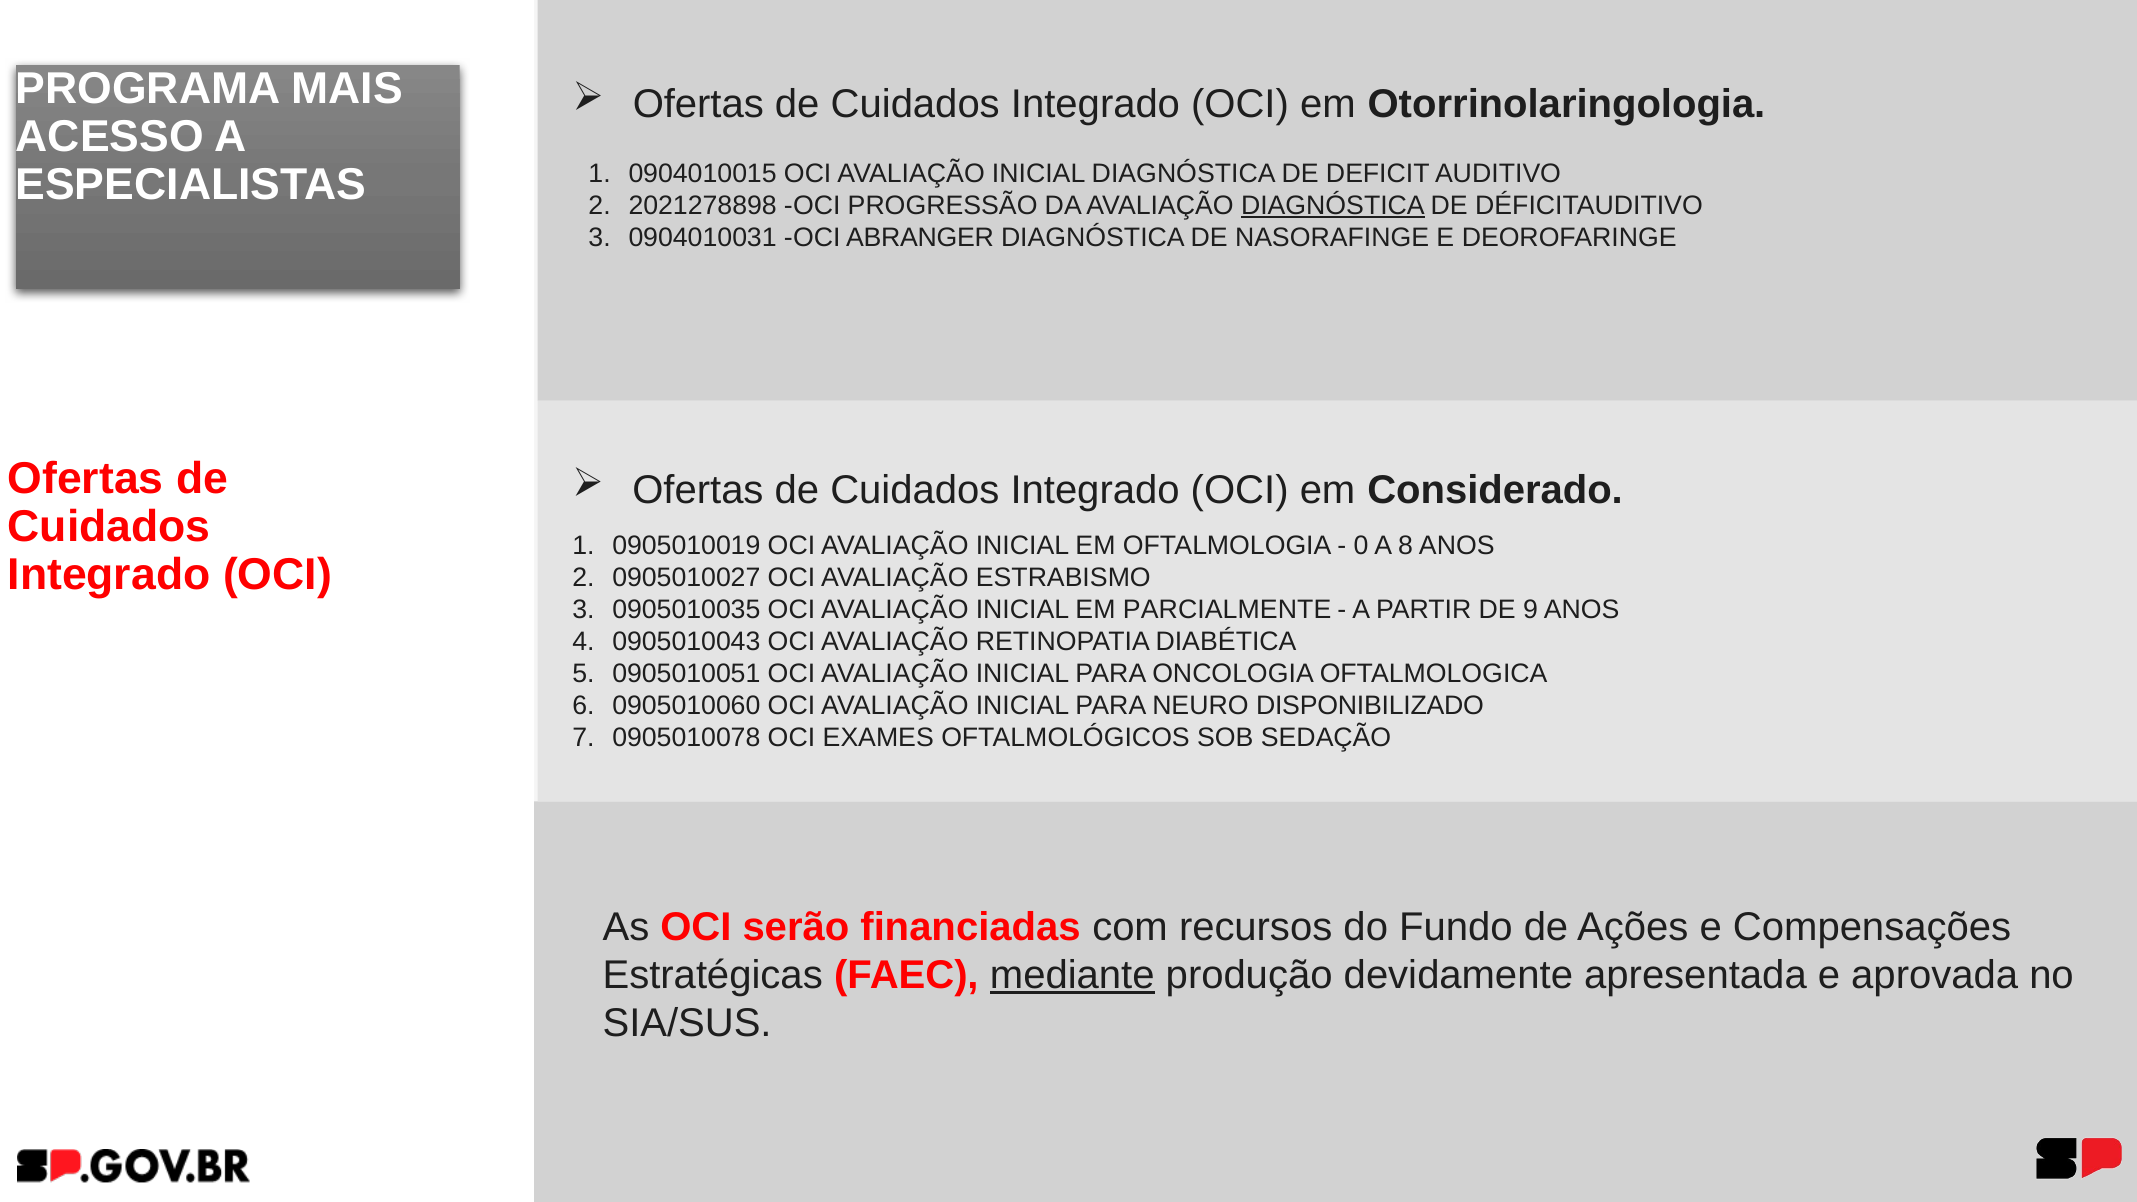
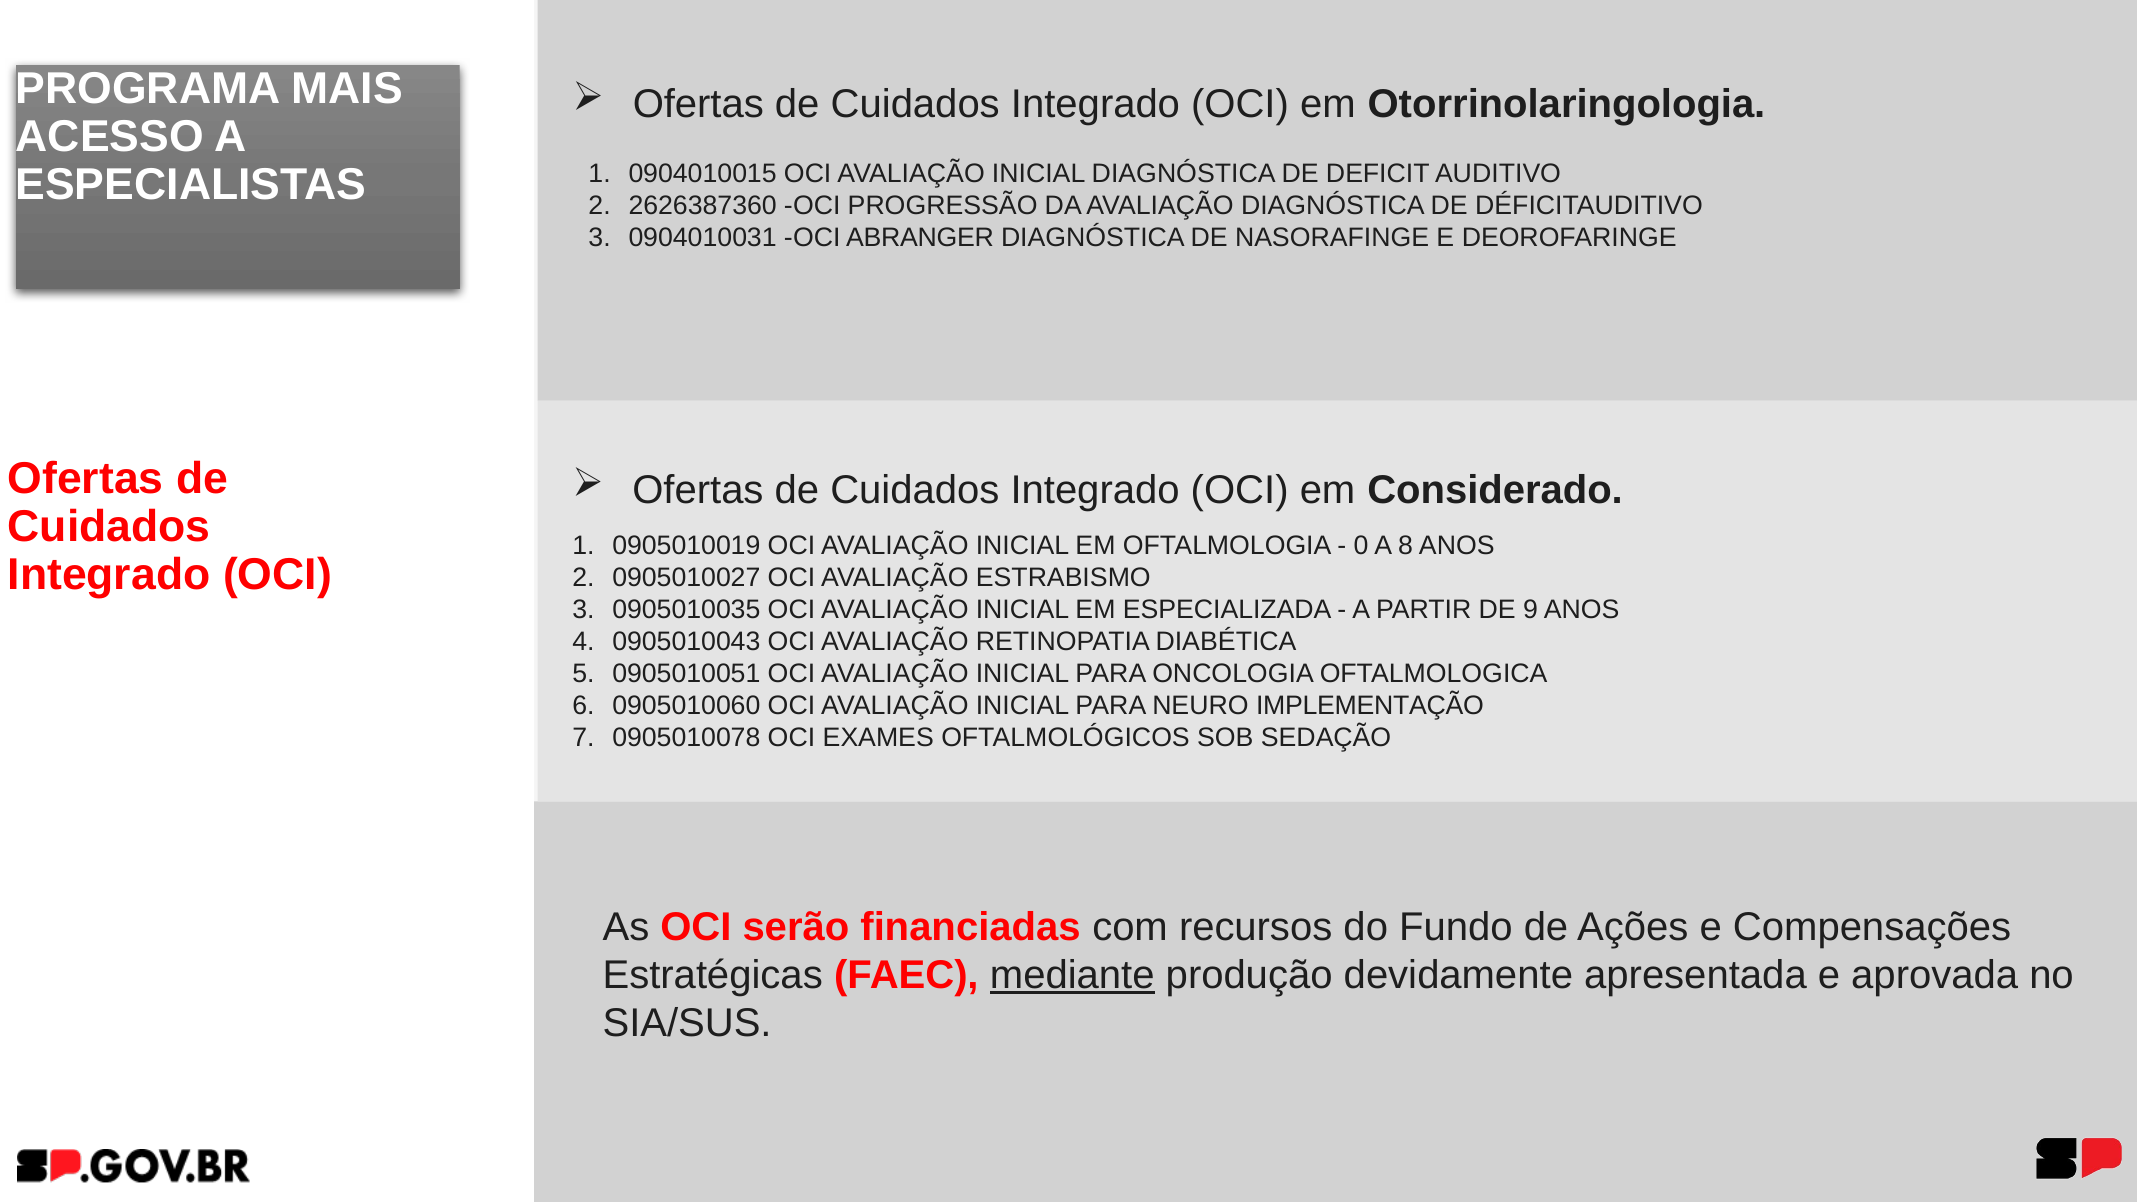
2021278898: 2021278898 -> 2626387360
DIAGNÓSTICA at (1333, 206) underline: present -> none
PARCIALMENTE: PARCIALMENTE -> ESPECIALIZADA
DISPONIBILIZADO: DISPONIBILIZADO -> IMPLEMENTAÇÃO
